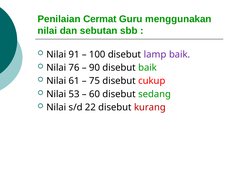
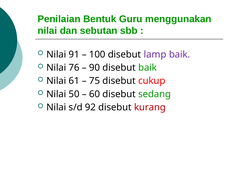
Cermat: Cermat -> Bentuk
53: 53 -> 50
22: 22 -> 92
